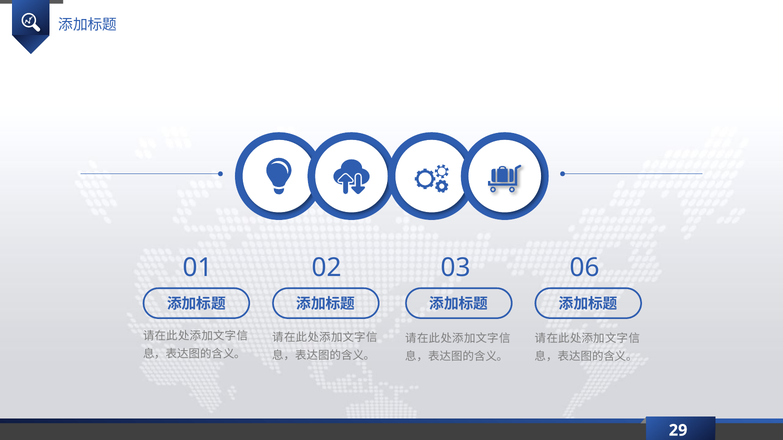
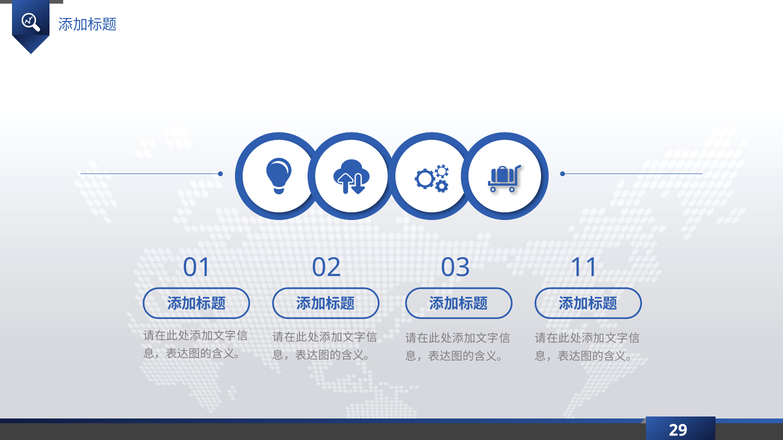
06: 06 -> 11
